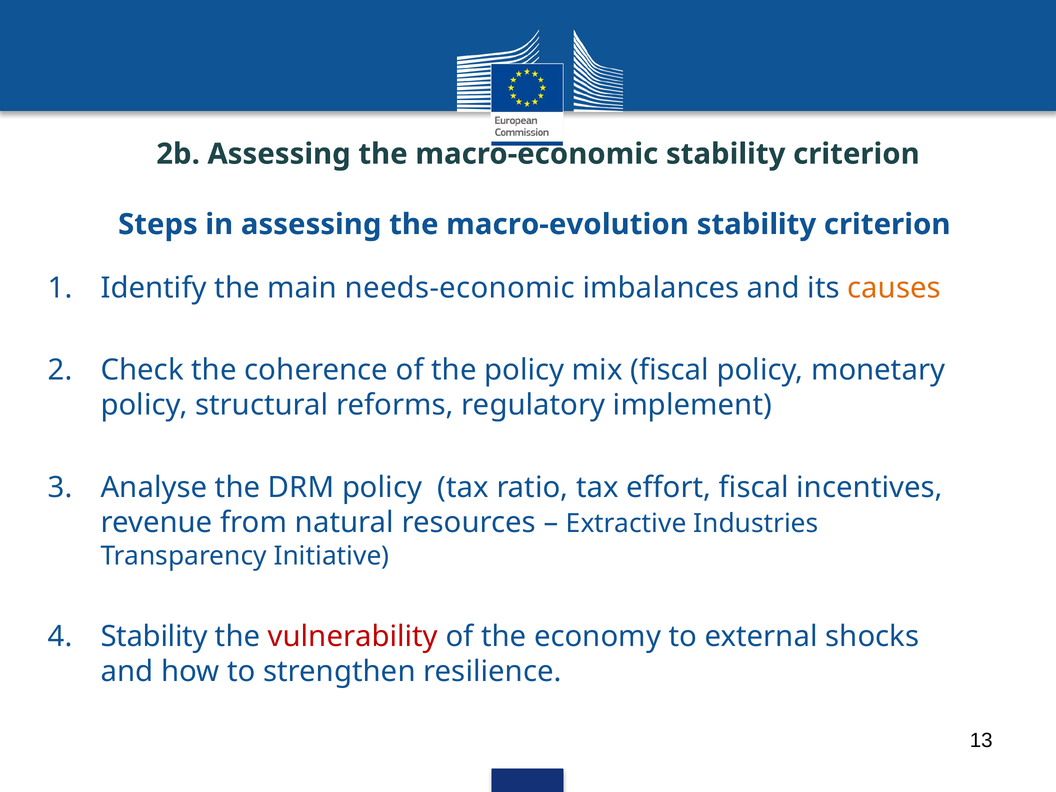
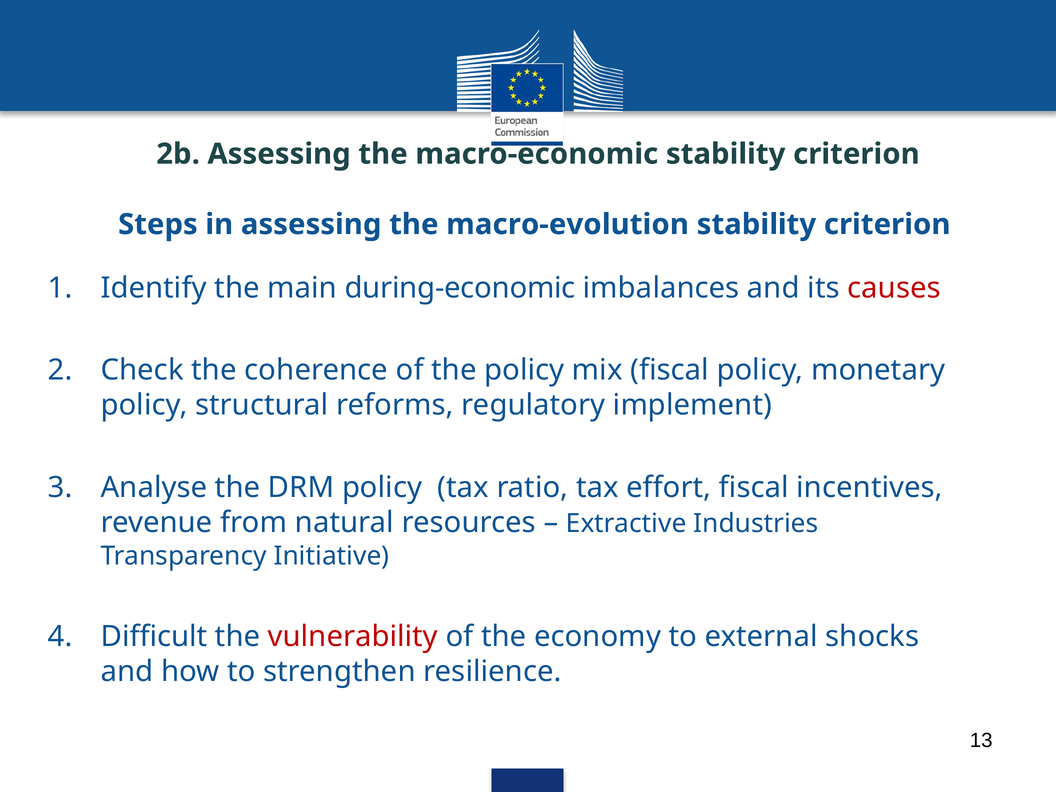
needs-economic: needs-economic -> during-economic
causes colour: orange -> red
Stability at (154, 636): Stability -> Difficult
